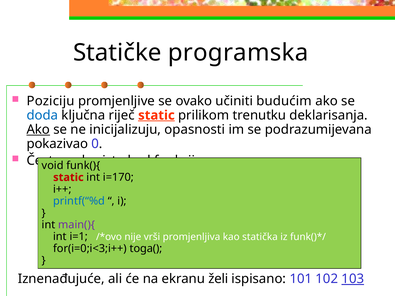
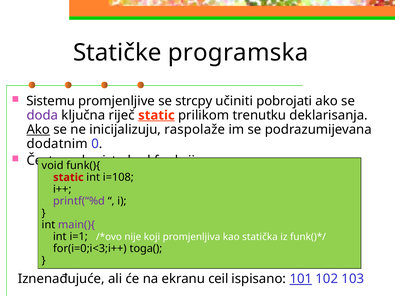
Poziciju: Poziciju -> Sistemu
ovako: ovako -> strcpy
budućim: budućim -> pobrojati
doda colour: blue -> purple
opasnosti: opasnosti -> raspolaže
pokazivao: pokazivao -> dodatnim
i=170: i=170 -> i=108
printf(“%d colour: blue -> purple
vrši: vrši -> koji
želi: želi -> ceil
101 underline: none -> present
103 underline: present -> none
